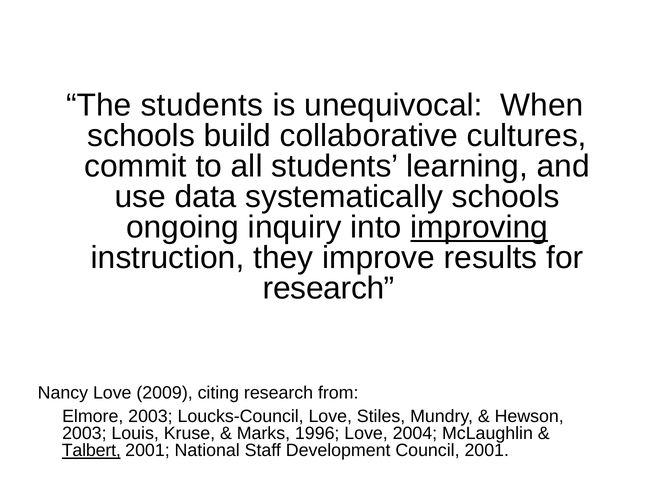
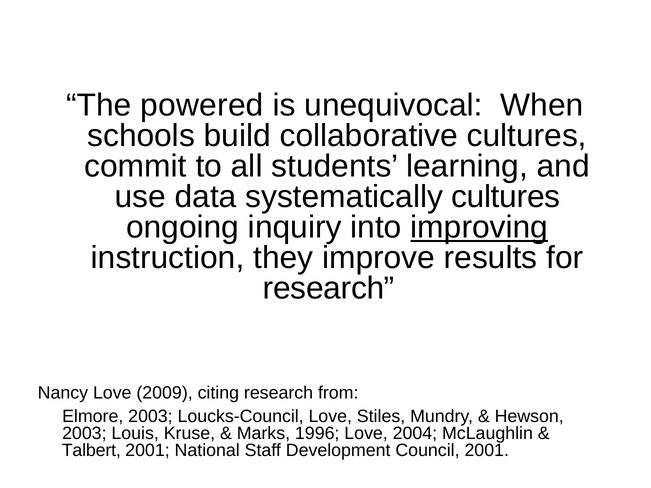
The students: students -> powered
systematically schools: schools -> cultures
Talbert underline: present -> none
